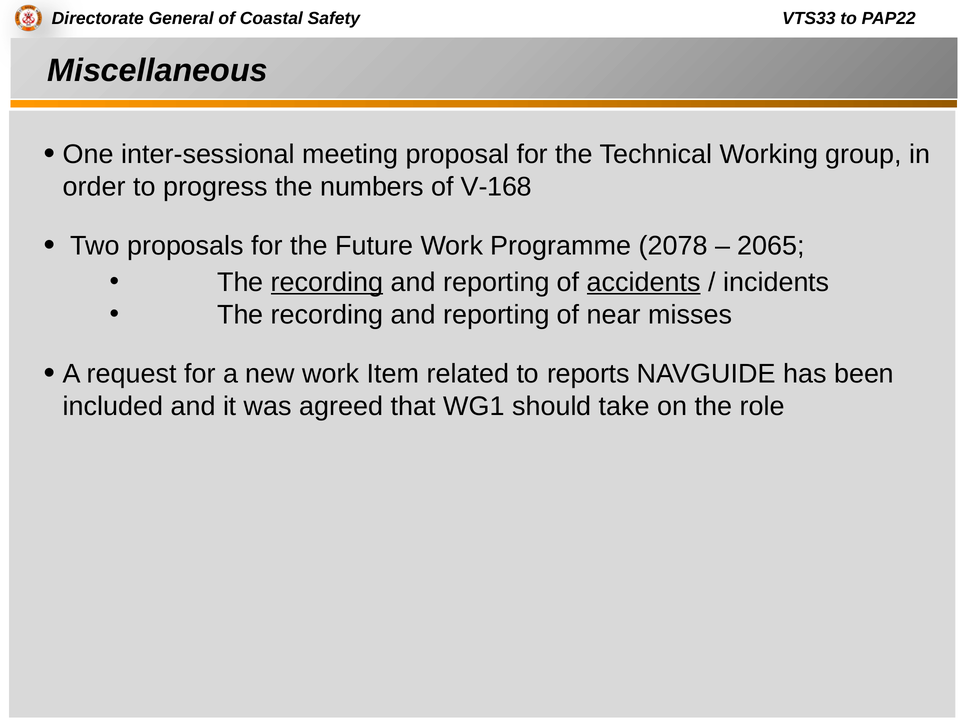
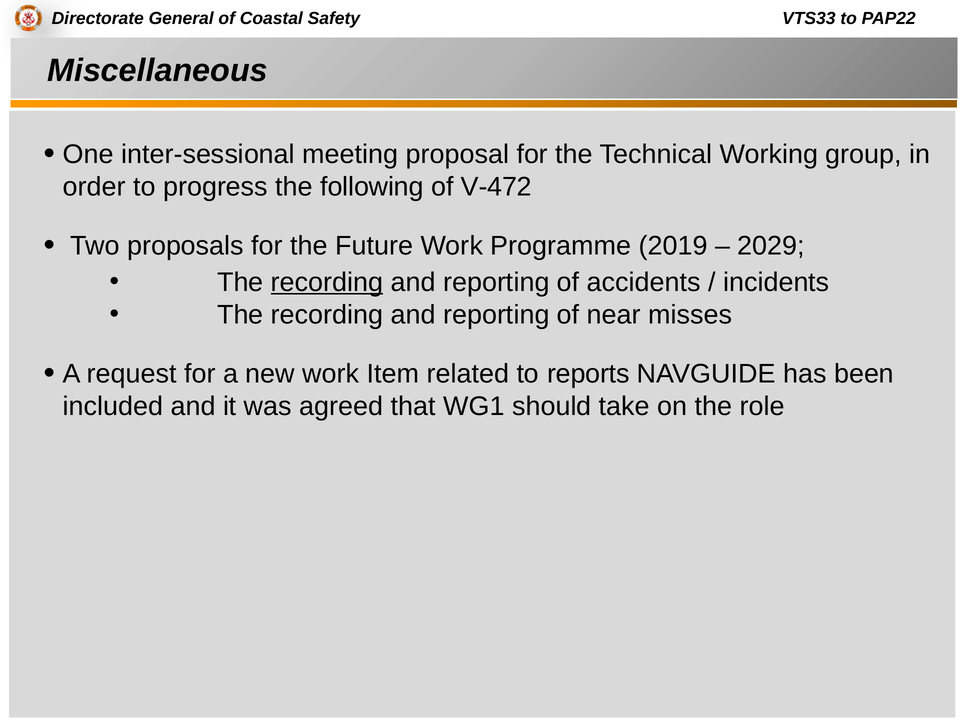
numbers: numbers -> following
V-168: V-168 -> V-472
2078: 2078 -> 2019
2065: 2065 -> 2029
accidents underline: present -> none
